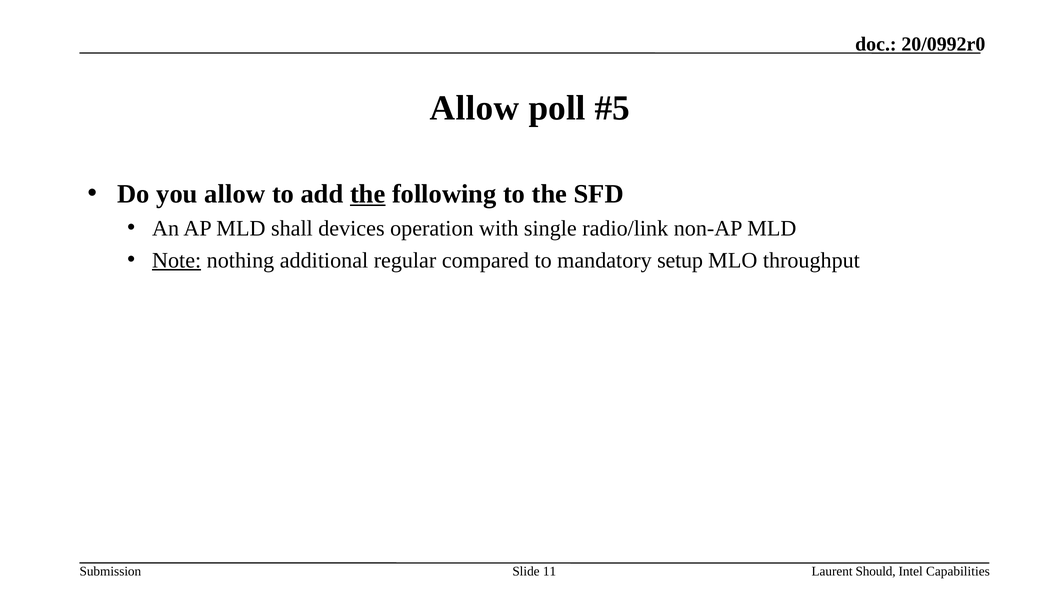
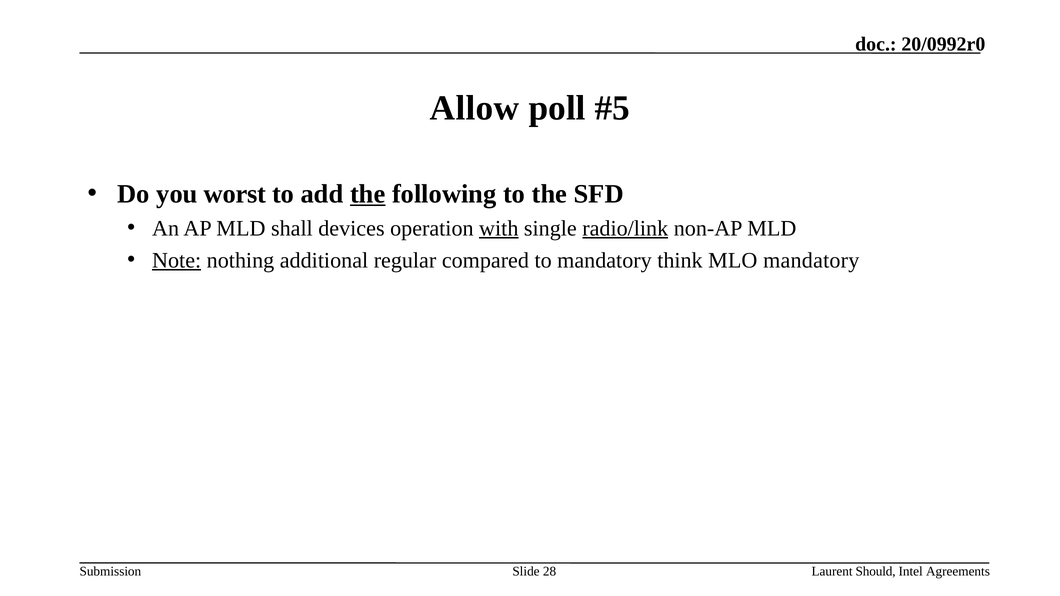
you allow: allow -> worst
with underline: none -> present
radio/link underline: none -> present
setup: setup -> think
MLO throughput: throughput -> mandatory
11: 11 -> 28
Capabilities: Capabilities -> Agreements
